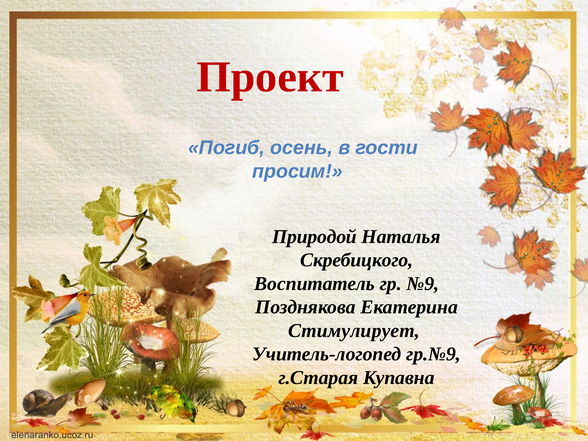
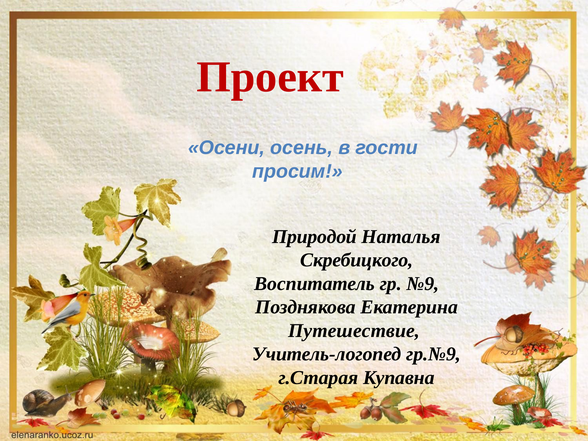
Погиб: Погиб -> Осени
Стимулирует: Стимулирует -> Путешествие
